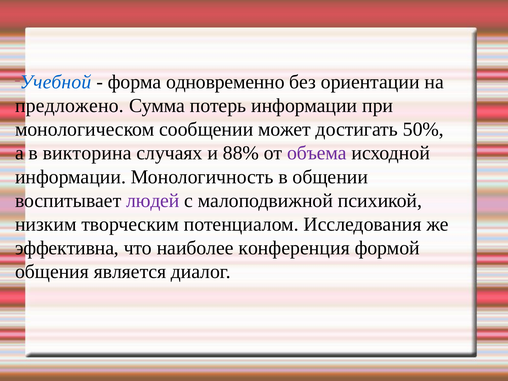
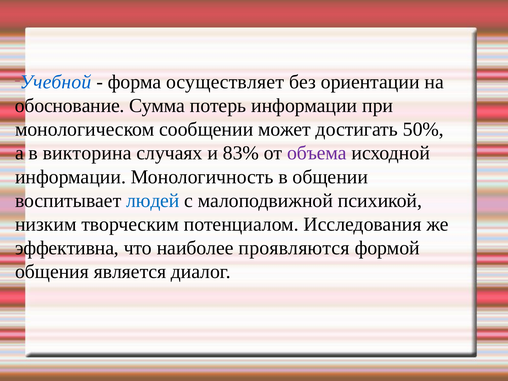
одновременно: одновременно -> осуществляет
предложено: предложено -> обоснование
88%: 88% -> 83%
людей colour: purple -> blue
конференция: конференция -> проявляются
